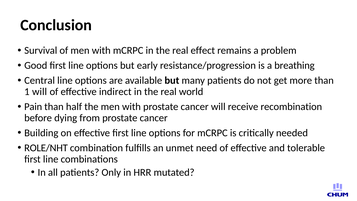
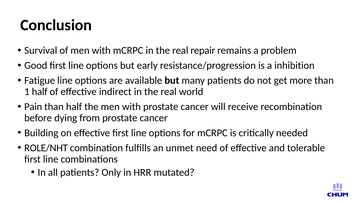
effect: effect -> repair
breathing: breathing -> inhibition
Central: Central -> Fatigue
1 will: will -> half
